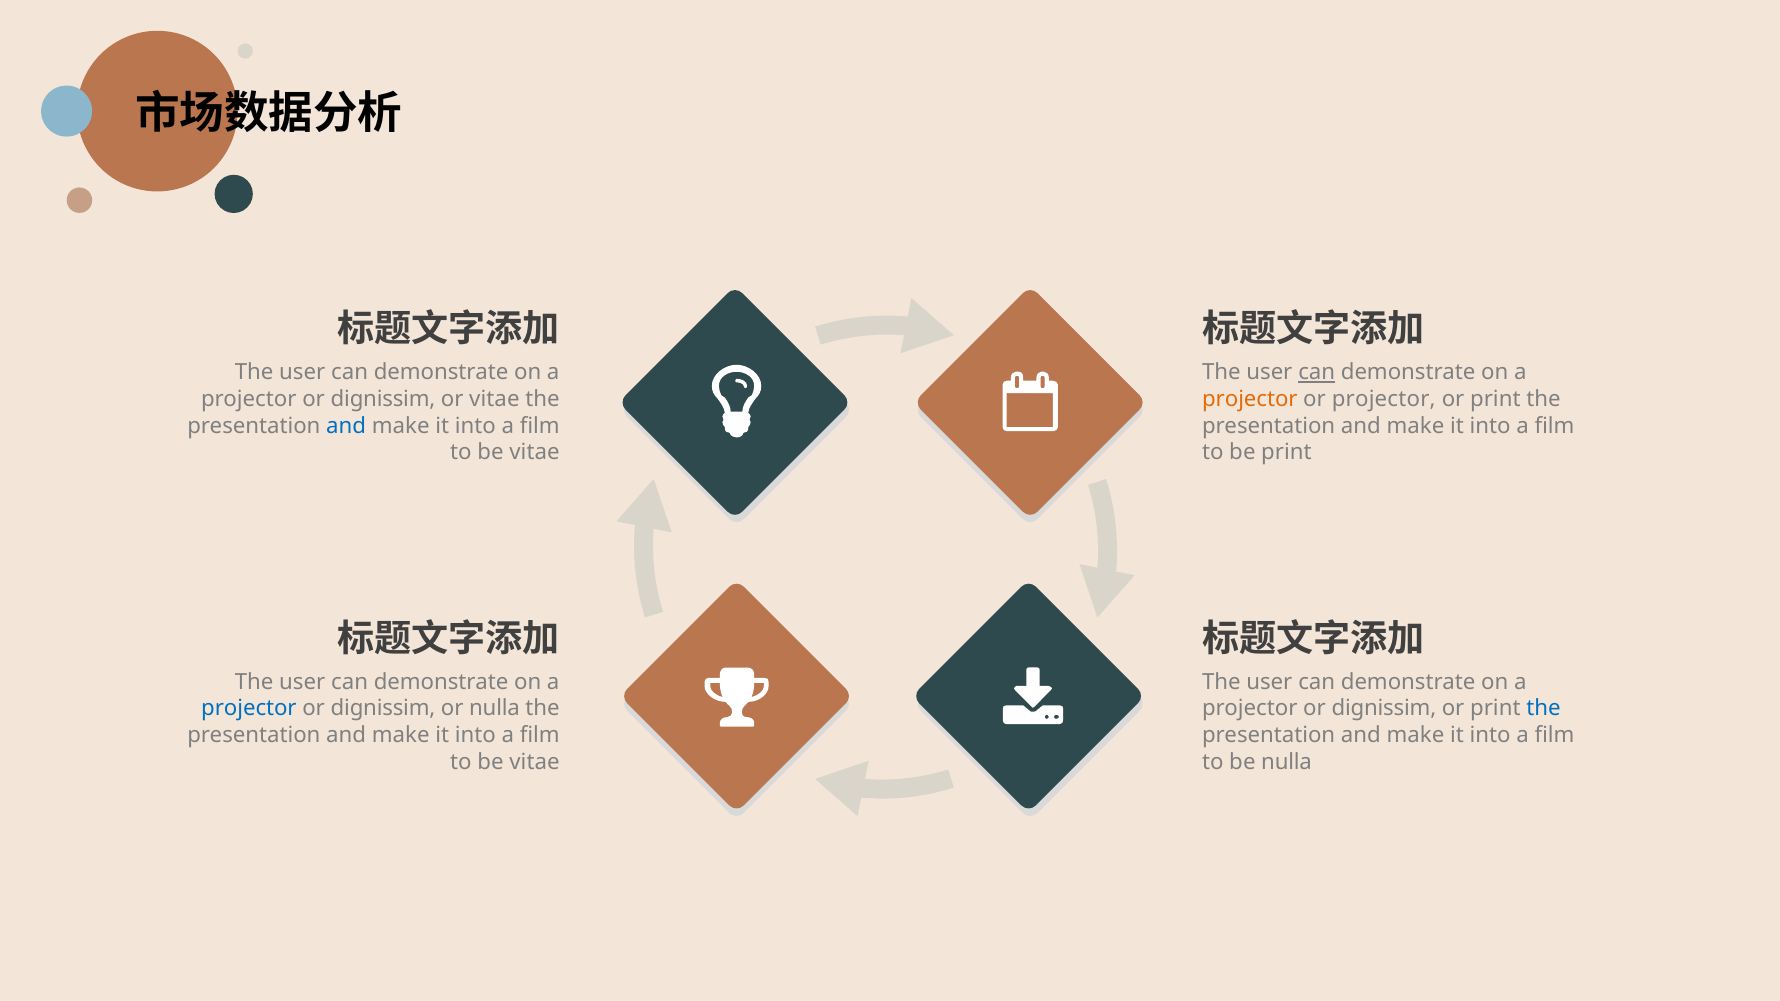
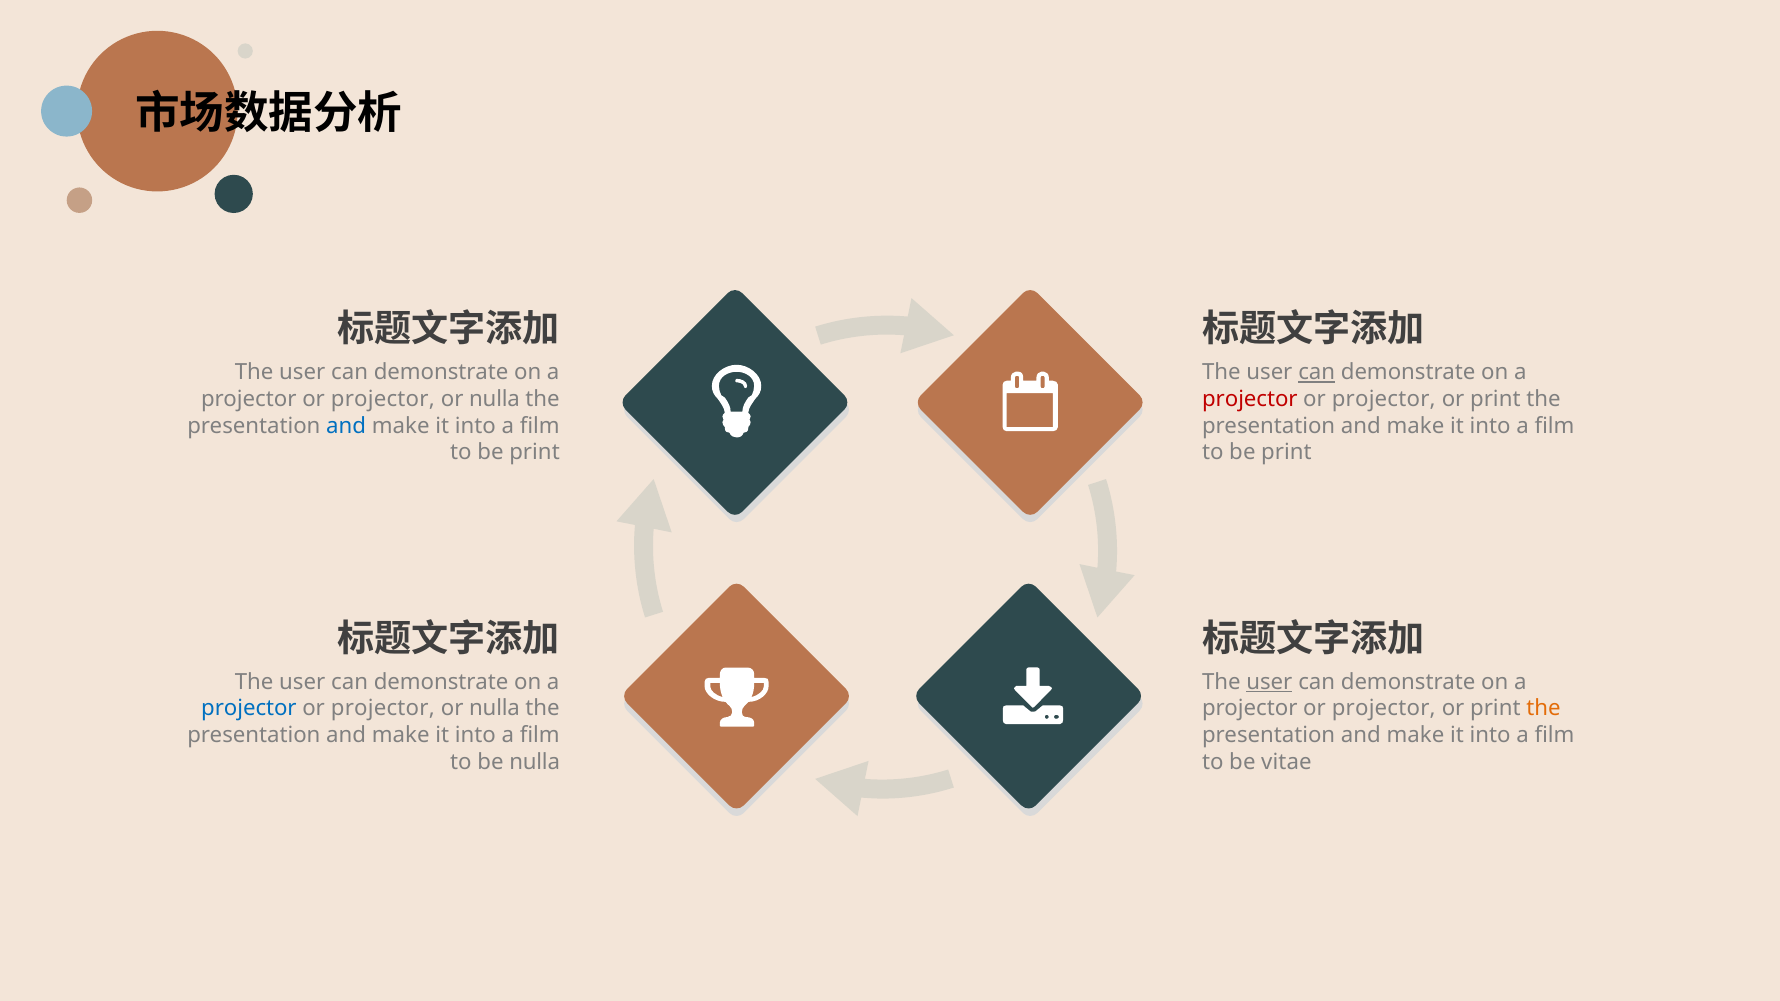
dignissim at (383, 399): dignissim -> projector
vitae at (494, 399): vitae -> nulla
projector at (1250, 399) colour: orange -> red
vitae at (535, 453): vitae -> print
user at (1269, 682) underline: none -> present
dignissim at (383, 709): dignissim -> projector
dignissim at (1384, 709): dignissim -> projector
the at (1543, 709) colour: blue -> orange
vitae at (535, 762): vitae -> nulla
be nulla: nulla -> vitae
